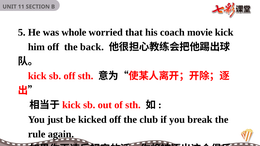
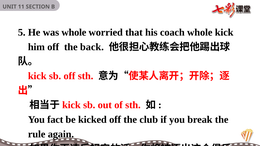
coach movie: movie -> whole
just: just -> fact
